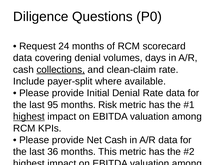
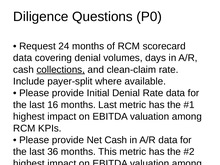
95: 95 -> 16
months Risk: Risk -> Last
highest at (29, 117) underline: present -> none
